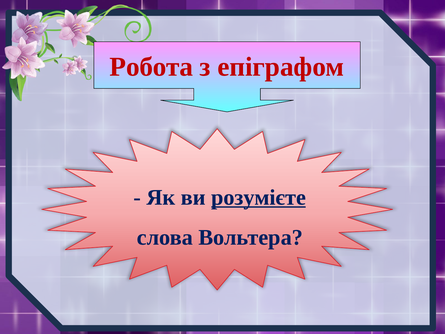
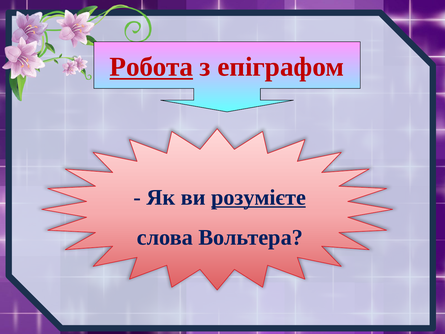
Робота underline: none -> present
